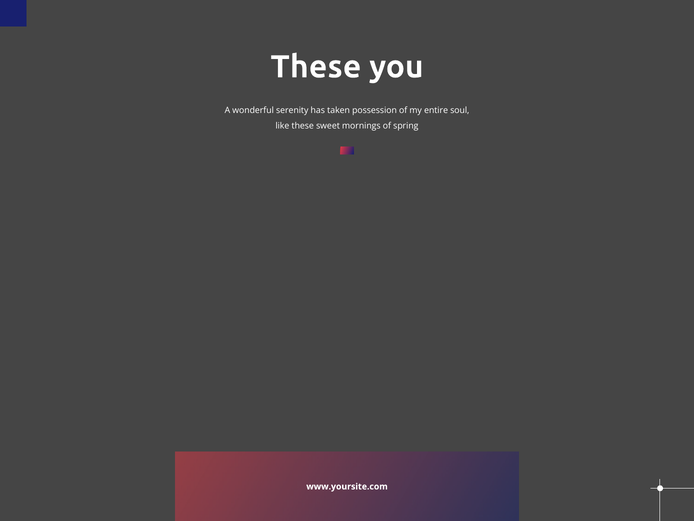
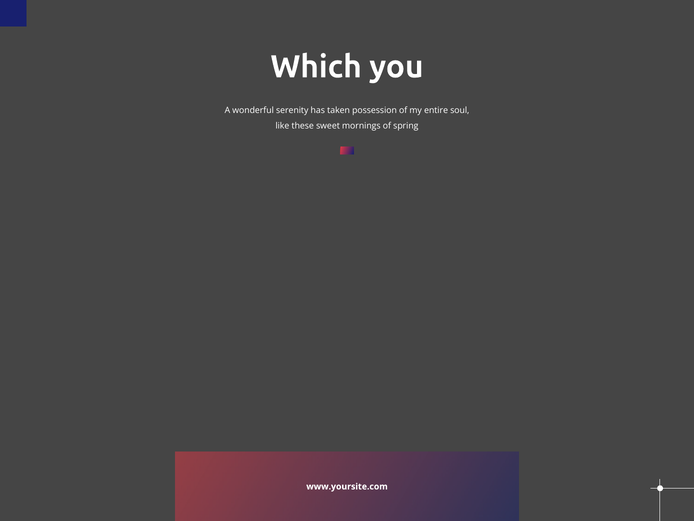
These at (316, 67): These -> Which
